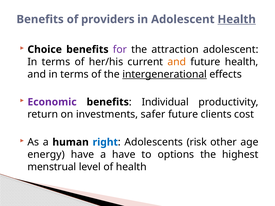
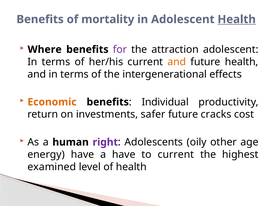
providers: providers -> mortality
Choice: Choice -> Where
intergenerational underline: present -> none
Economic colour: purple -> orange
clients: clients -> cracks
right colour: blue -> purple
risk: risk -> oily
to options: options -> current
menstrual: menstrual -> examined
